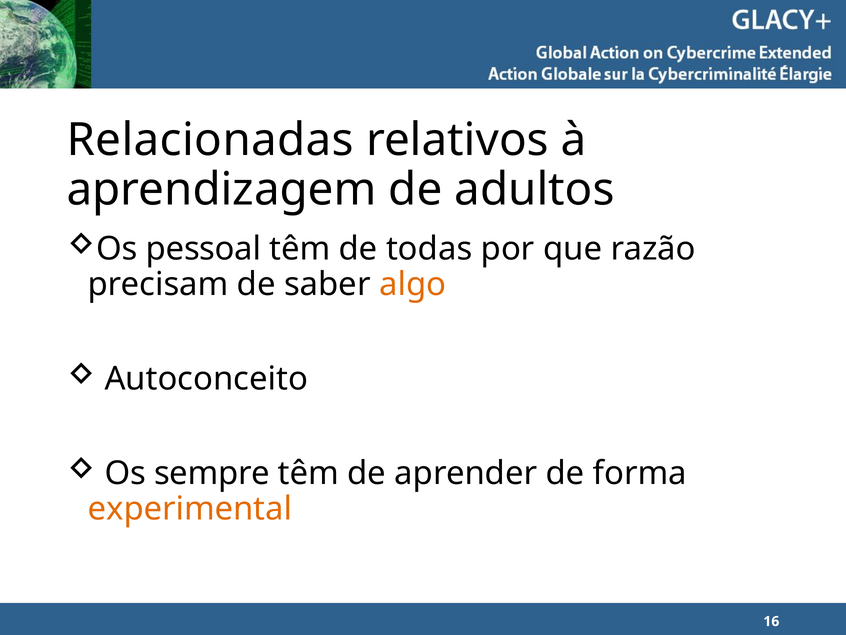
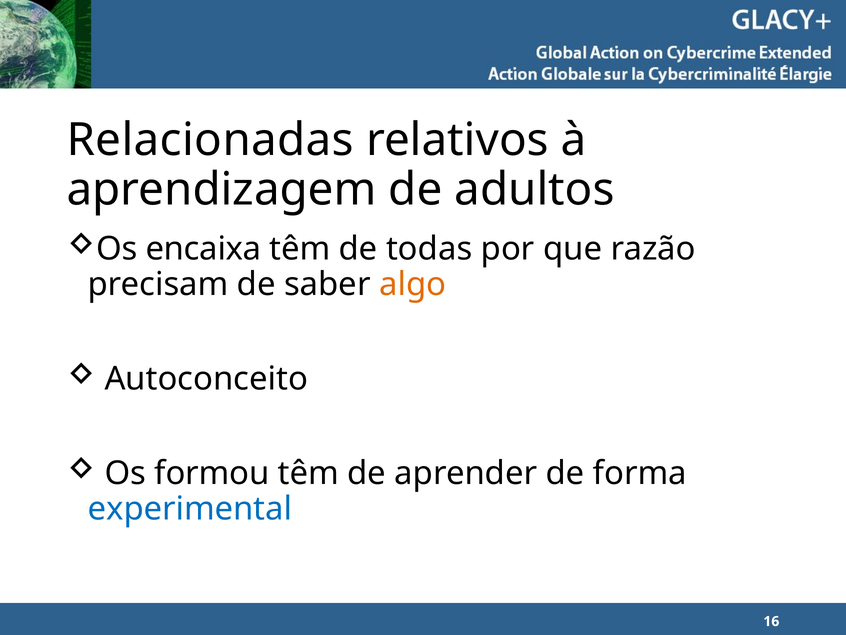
pessoal: pessoal -> encaixa
sempre: sempre -> formou
experimental colour: orange -> blue
